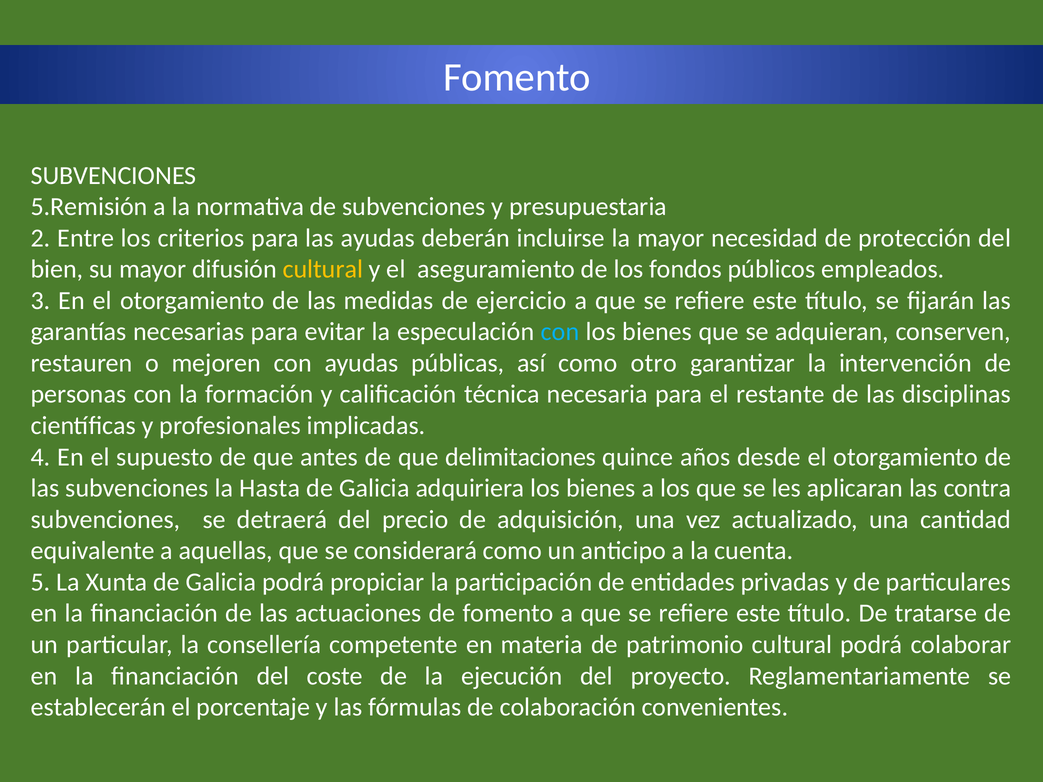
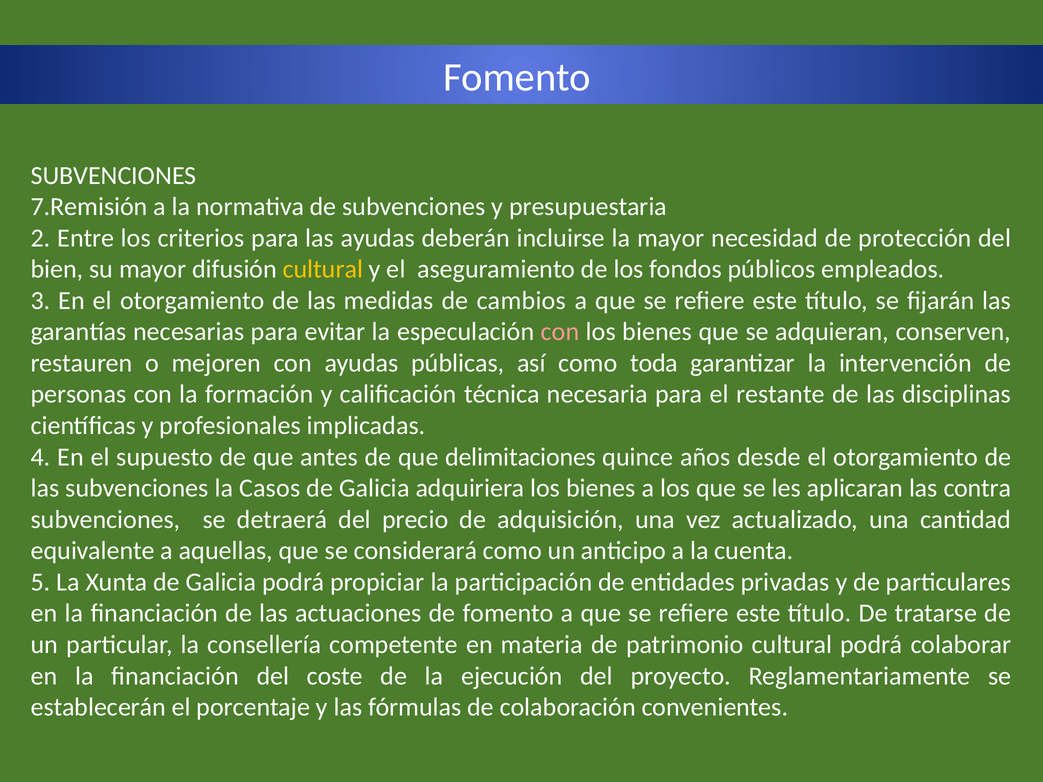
5.Remisión: 5.Remisión -> 7.Remisión
ejercicio: ejercicio -> cambios
con at (560, 332) colour: light blue -> pink
otro: otro -> toda
Hasta: Hasta -> Casos
